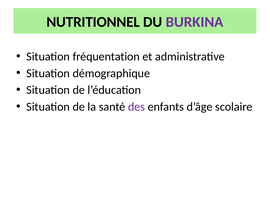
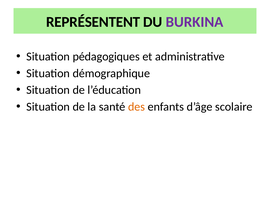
NUTRITIONNEL: NUTRITIONNEL -> REPRÉSENTENT
fréquentation: fréquentation -> pédagogiques
des colour: purple -> orange
